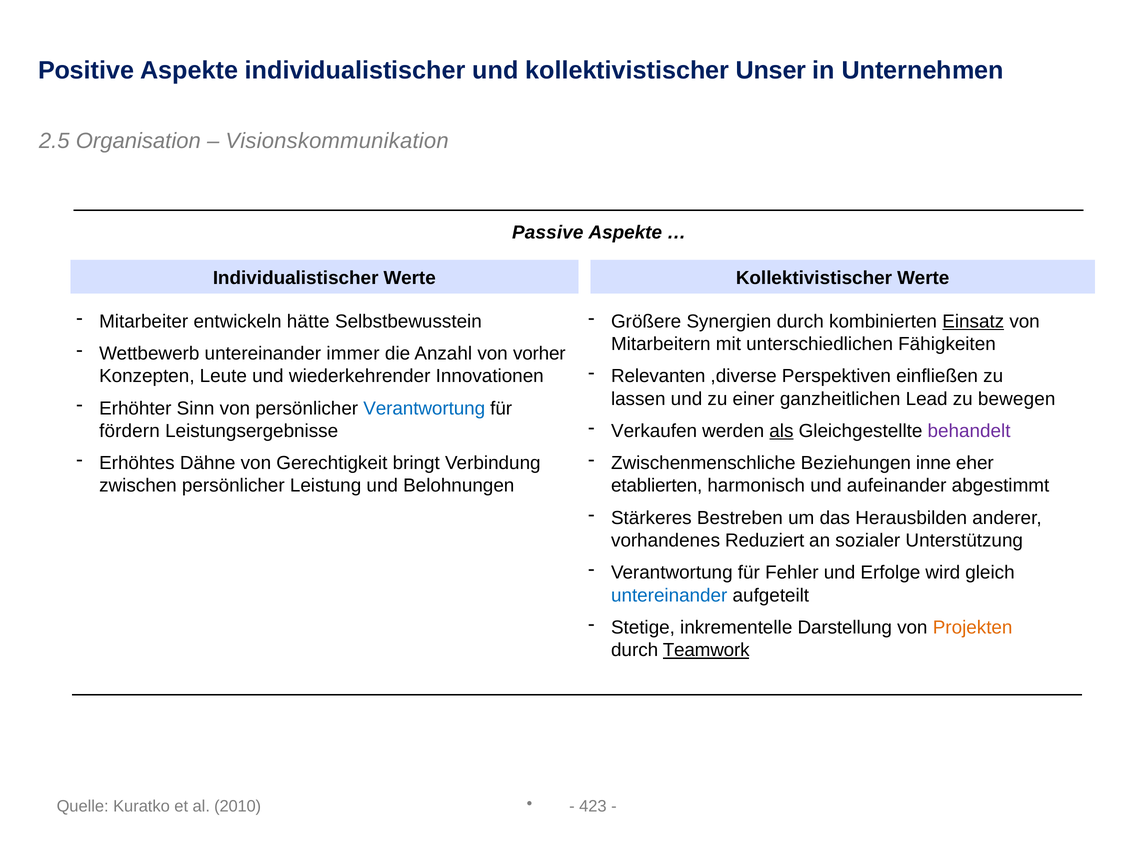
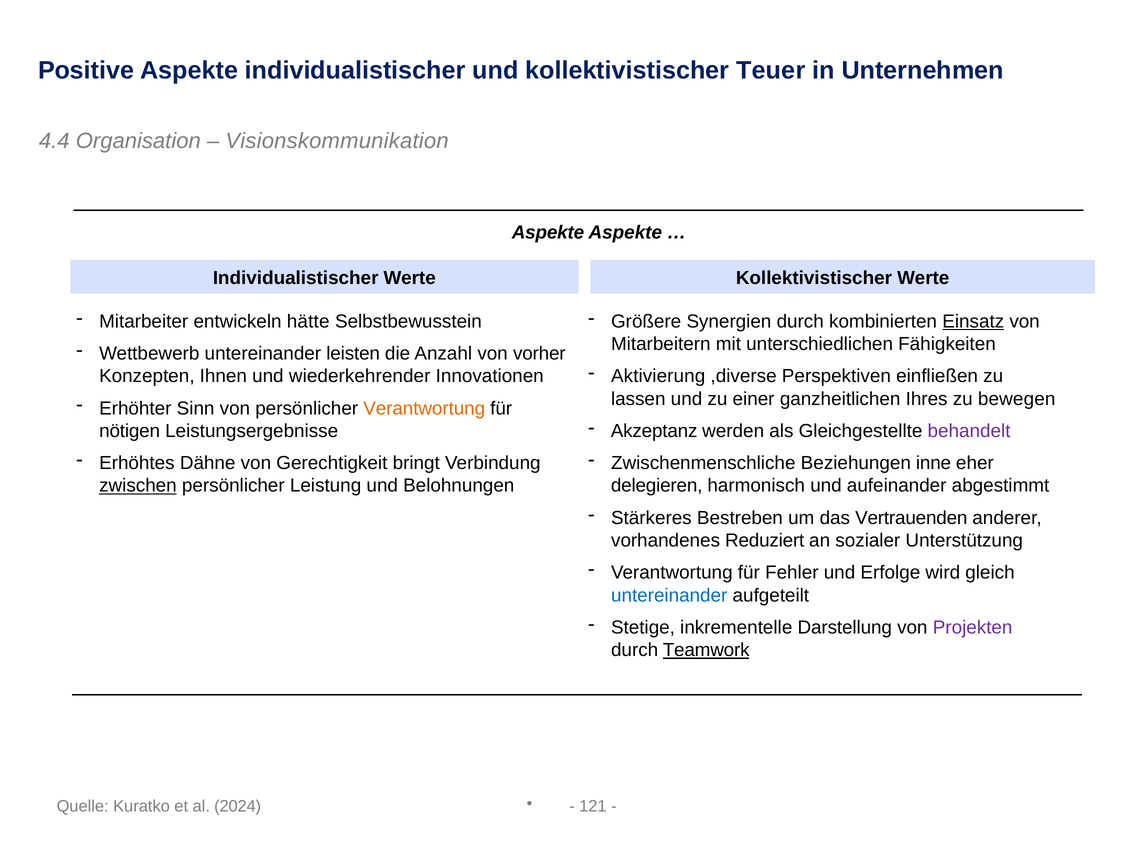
Unser: Unser -> Teuer
2.5: 2.5 -> 4.4
Passive at (548, 233): Passive -> Aspekte
immer: immer -> leisten
Relevanten: Relevanten -> Aktivierung
Leute: Leute -> Ihnen
Lead: Lead -> Ihres
Verantwortung at (424, 409) colour: blue -> orange
Verkaufen: Verkaufen -> Akzeptanz
als underline: present -> none
fördern: fördern -> nötigen
zwischen underline: none -> present
etablierten: etablierten -> delegieren
Herausbilden: Herausbilden -> Vertrauenden
Projekten colour: orange -> purple
423: 423 -> 121
2010: 2010 -> 2024
